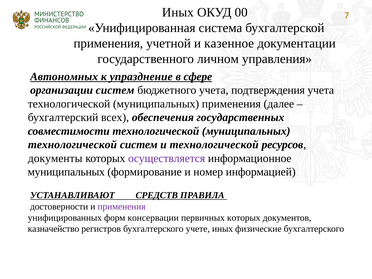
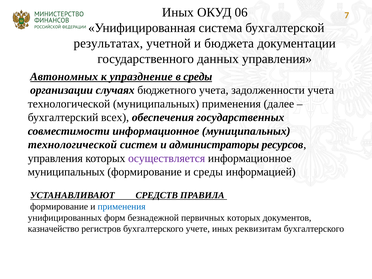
00: 00 -> 06
применения at (108, 43): применения -> результатах
казенное: казенное -> бюджета
личном: личном -> данных
в сфере: сфере -> среды
организации систем: систем -> случаях
подтверждения: подтверждения -> задолженности
совместимости технологической: технологической -> информационное
и технологической: технологической -> администраторы
документы at (55, 158): документы -> управления
и номер: номер -> среды
достоверности at (59, 207): достоверности -> формирование
применения at (122, 207) colour: purple -> blue
консервации: консервации -> безнадежной
физические: физические -> реквизитам
